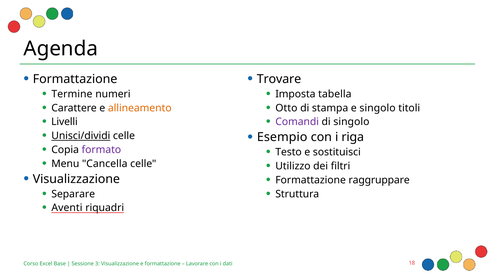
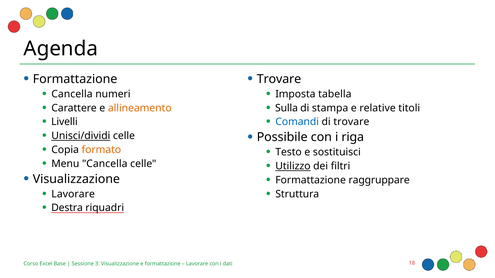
Termine at (72, 94): Termine -> Cancella
Otto: Otto -> Sulla
e singolo: singolo -> relative
Comandi colour: purple -> blue
di singolo: singolo -> trovare
Esempio: Esempio -> Possibile
formato colour: purple -> orange
Utilizzo underline: none -> present
Separare at (73, 194): Separare -> Lavorare
Aventi: Aventi -> Destra
